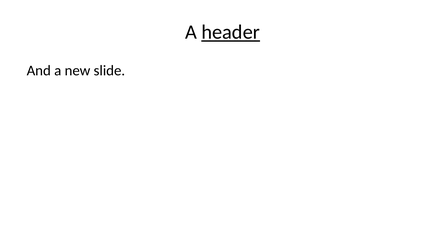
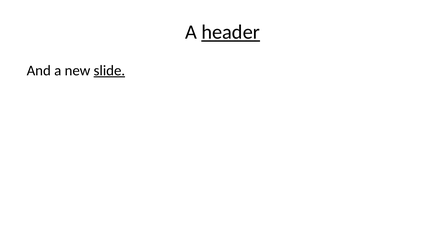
slide underline: none -> present
